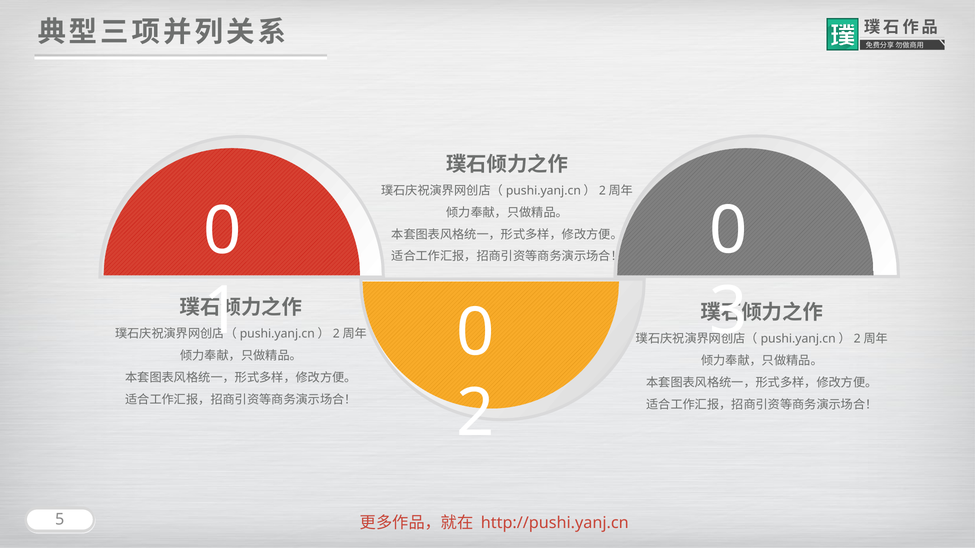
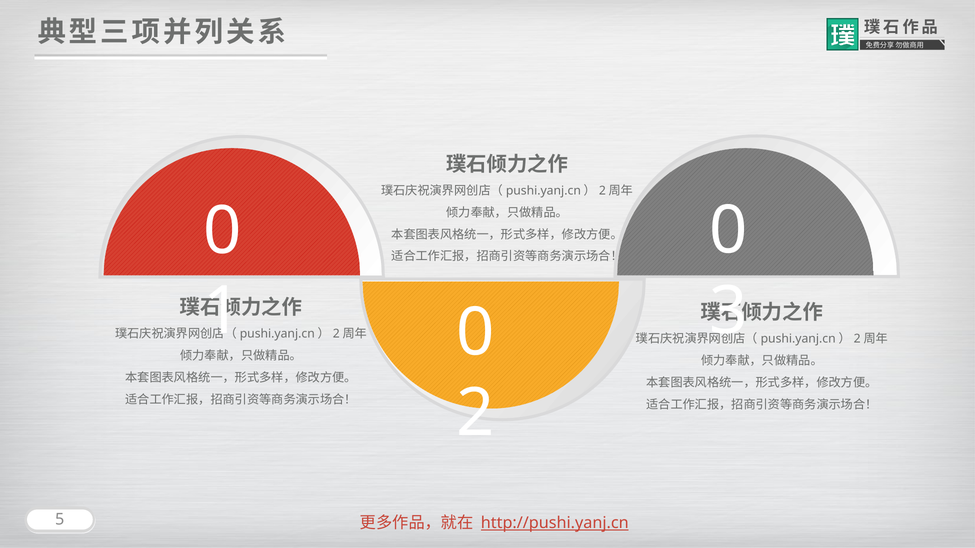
http://pushi.yanj.cn underline: none -> present
